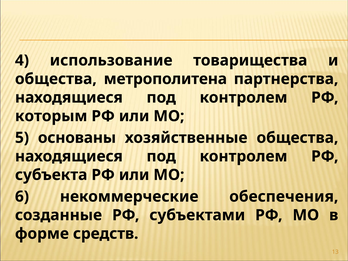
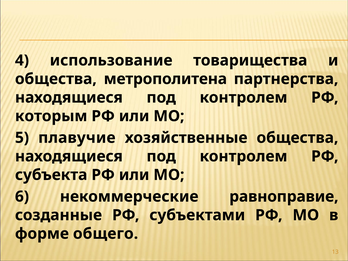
основаны: основаны -> плавучие
обеспечения: обеспечения -> равноправие
средств: средств -> общего
